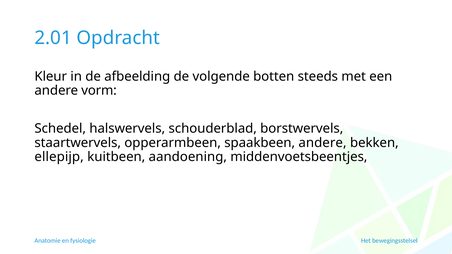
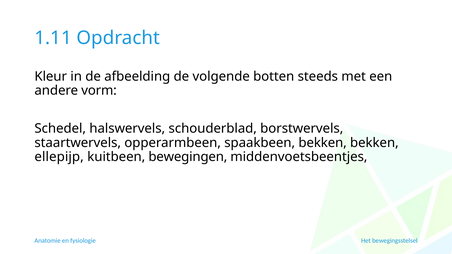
2.01: 2.01 -> 1.11
spaakbeen andere: andere -> bekken
aandoening: aandoening -> bewegingen
